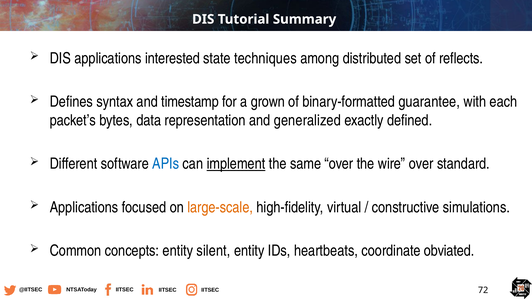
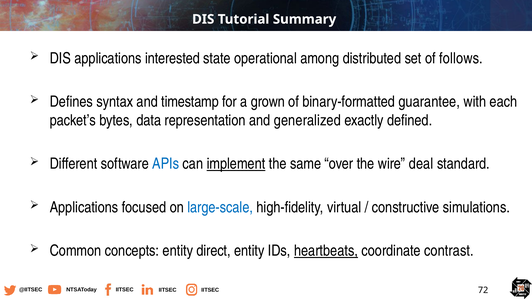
techniques: techniques -> operational
reflects: reflects -> follows
wire over: over -> deal
large-scale colour: orange -> blue
silent: silent -> direct
heartbeats underline: none -> present
obviated: obviated -> contrast
